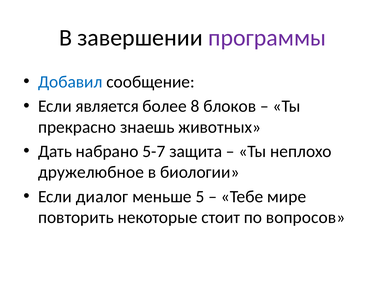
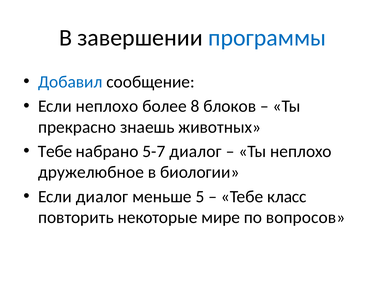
программы colour: purple -> blue
Если является: является -> неплохо
Дать at (55, 152): Дать -> Тебе
5-7 защита: защита -> диалог
мире: мире -> класс
стоит: стоит -> мире
